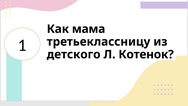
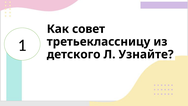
мама: мама -> совет
Котенок: Котенок -> Узнайте
